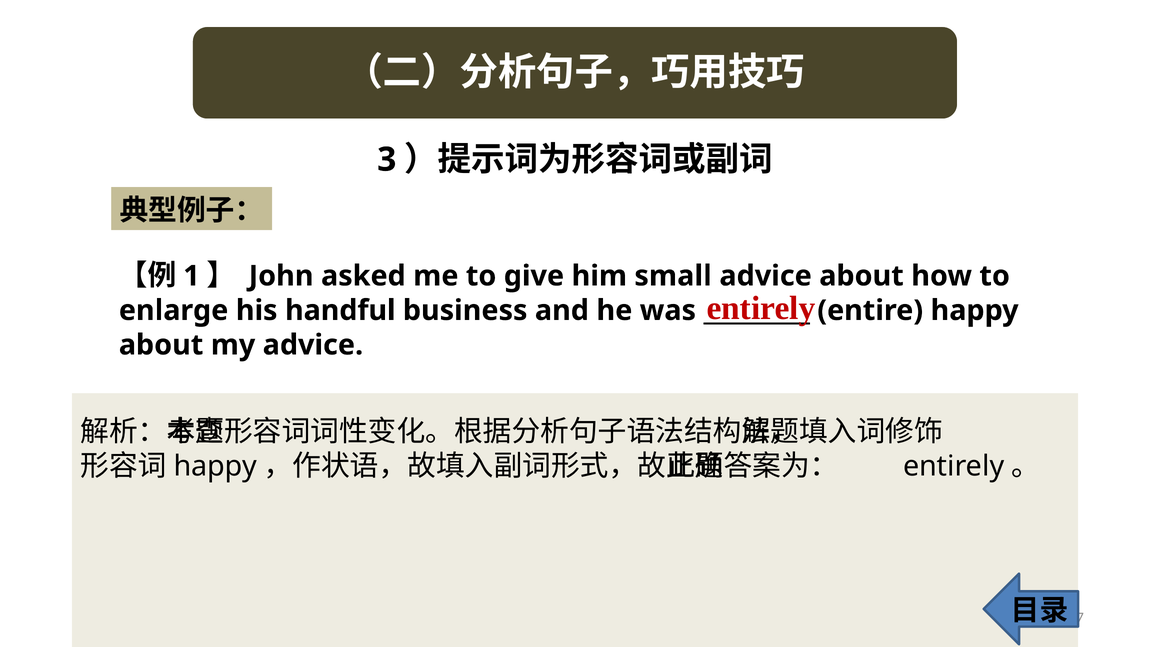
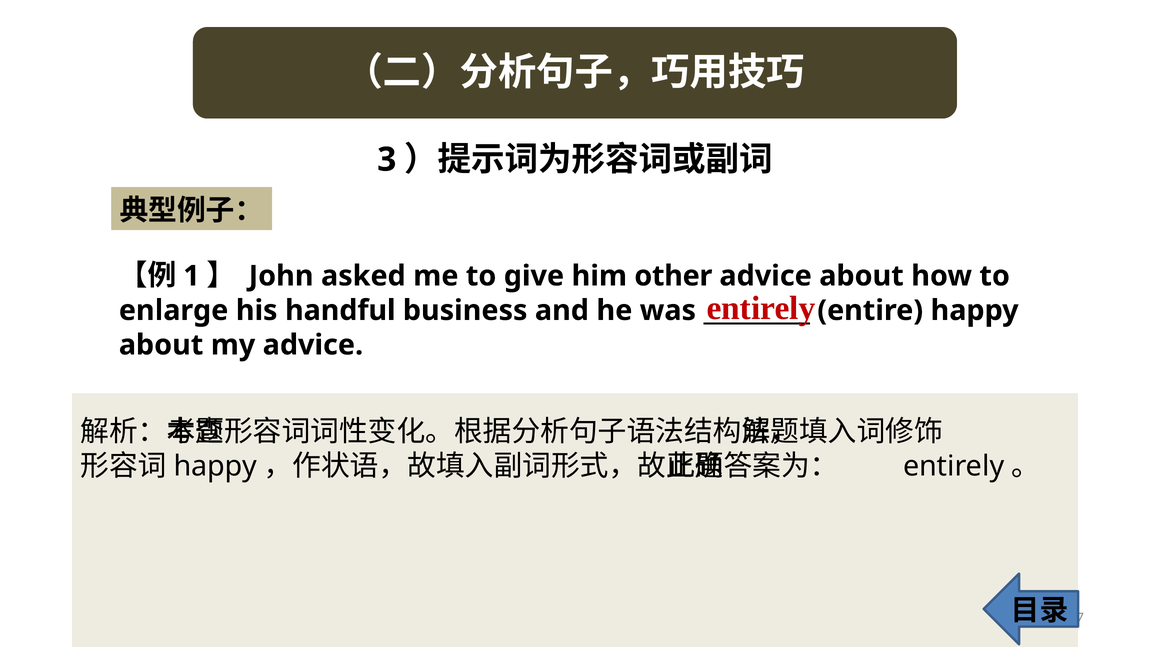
small: small -> other
